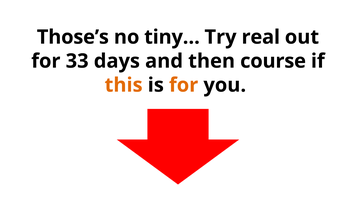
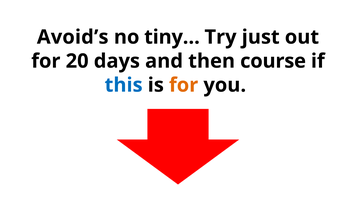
Those’s: Those’s -> Avoid’s
real: real -> just
33: 33 -> 20
this colour: orange -> blue
